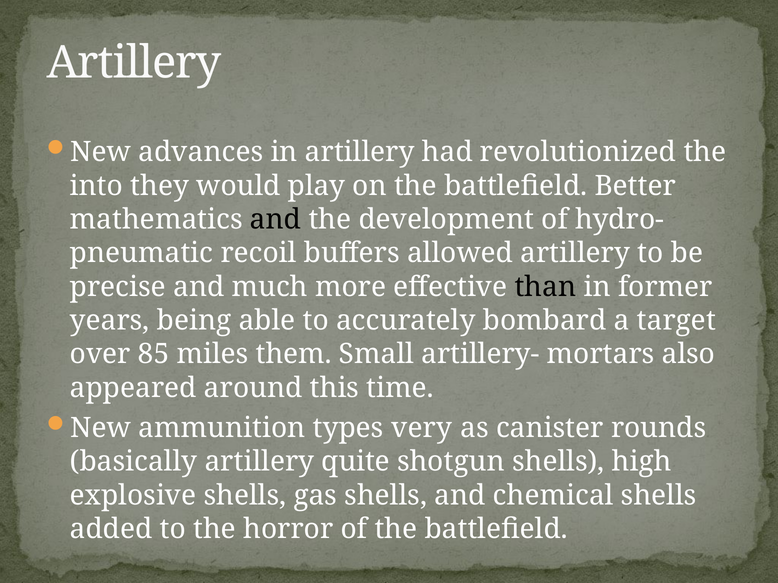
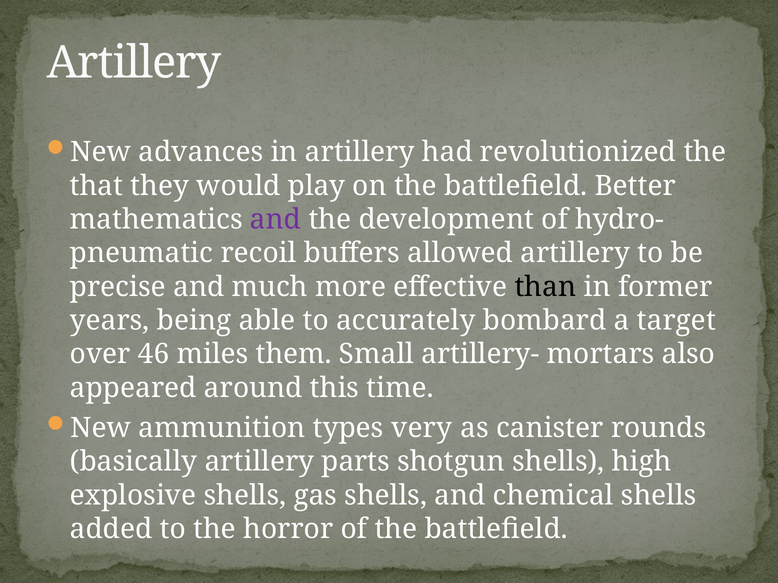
into: into -> that
and at (276, 220) colour: black -> purple
85: 85 -> 46
quite: quite -> parts
